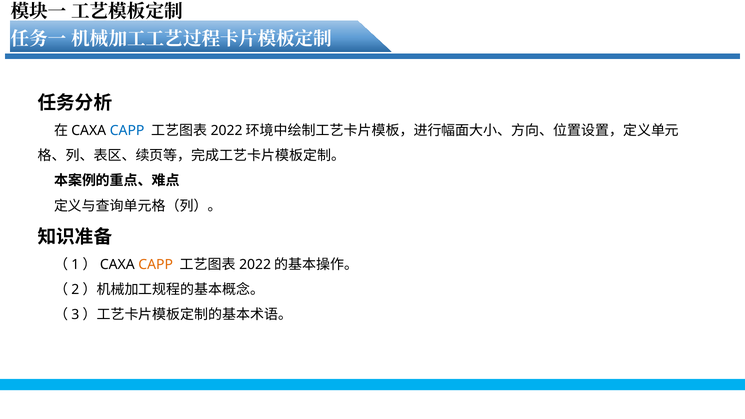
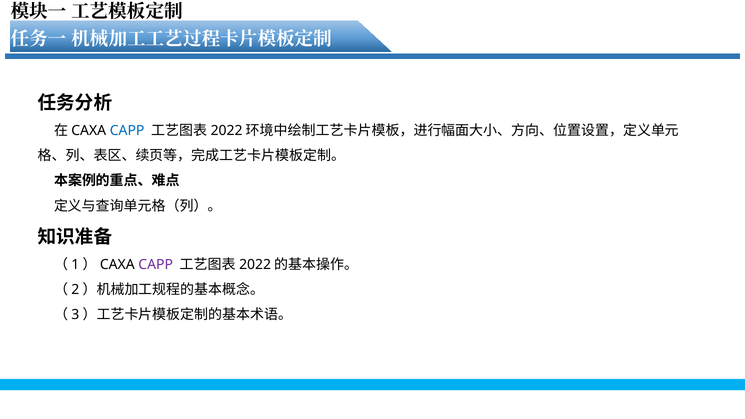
CAPP at (156, 265) colour: orange -> purple
